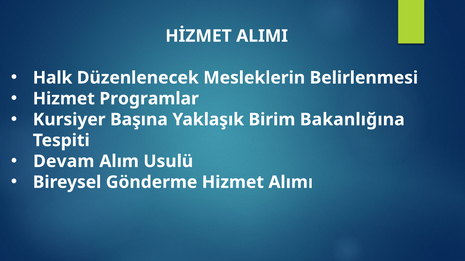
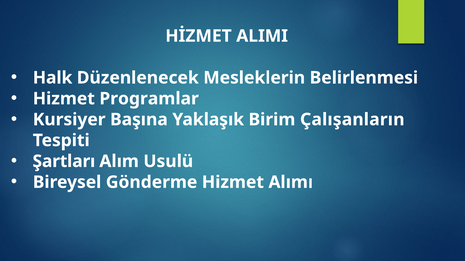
Bakanlığına: Bakanlığına -> Çalışanların
Devam: Devam -> Şartları
